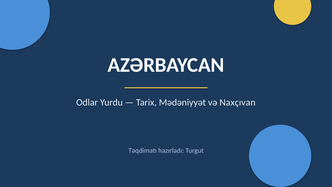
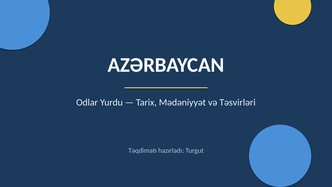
Naxçıvan: Naxçıvan -> Təsvirləri
